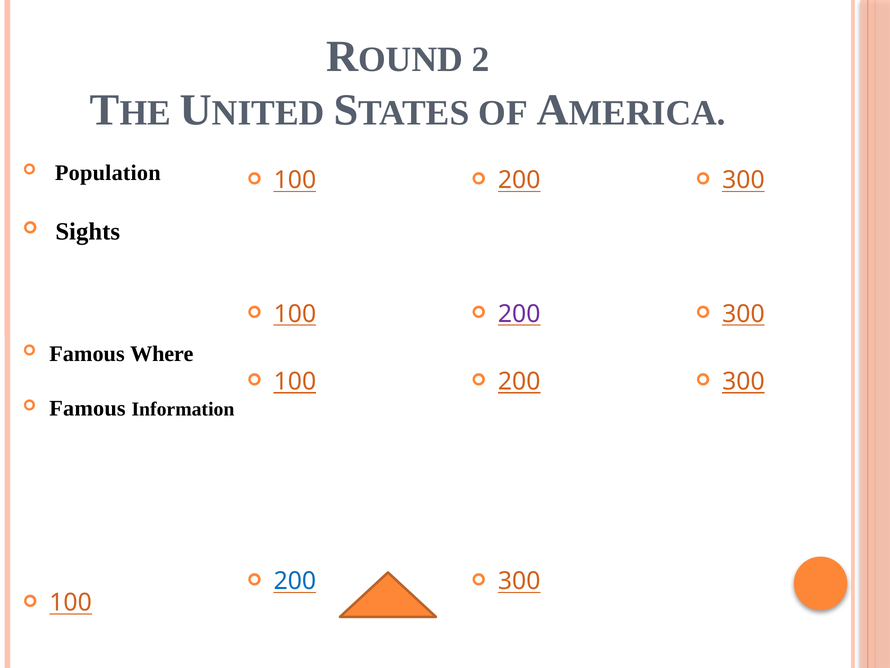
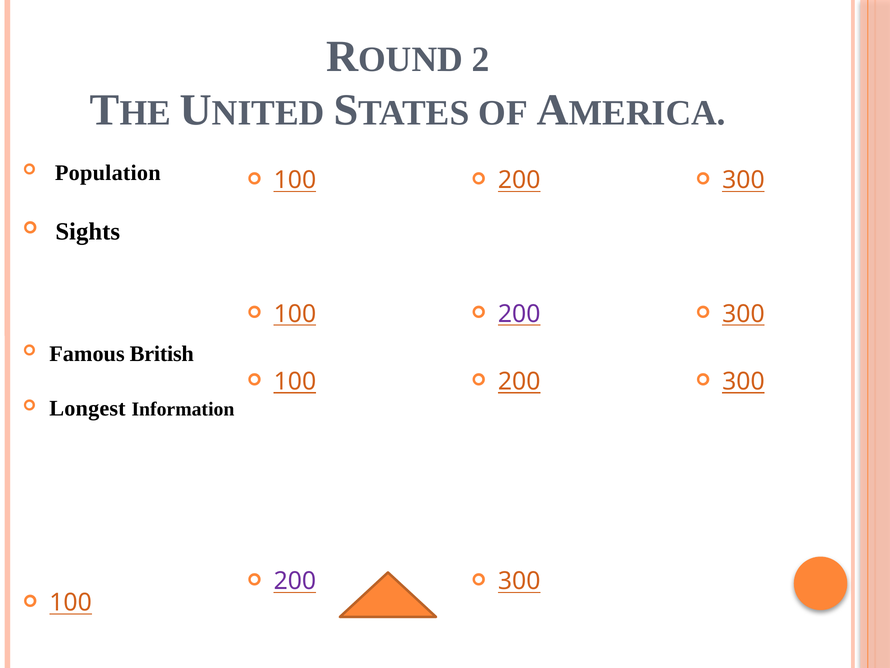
Where: Where -> British
Famous at (87, 408): Famous -> Longest
200 at (295, 581) colour: blue -> purple
